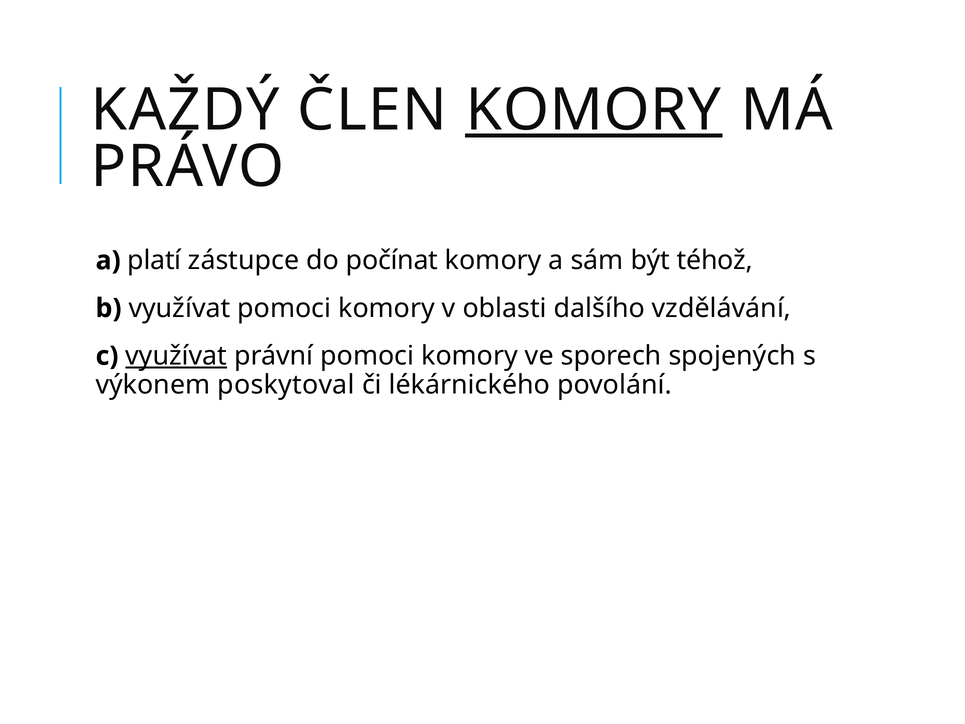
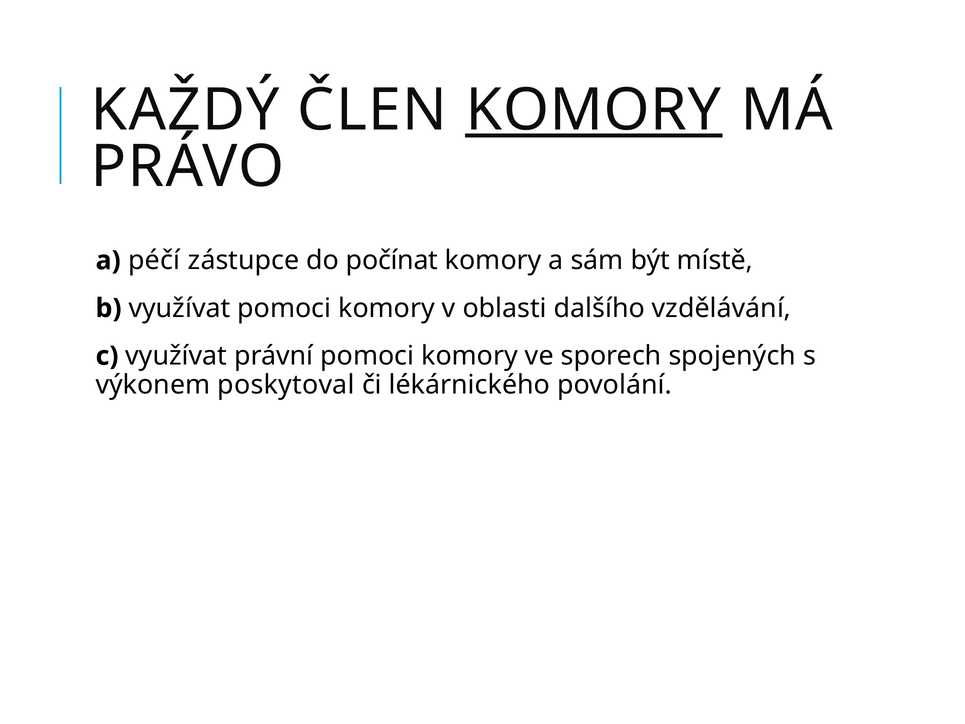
platí: platí -> péčí
téhož: téhož -> místě
využívat at (176, 356) underline: present -> none
